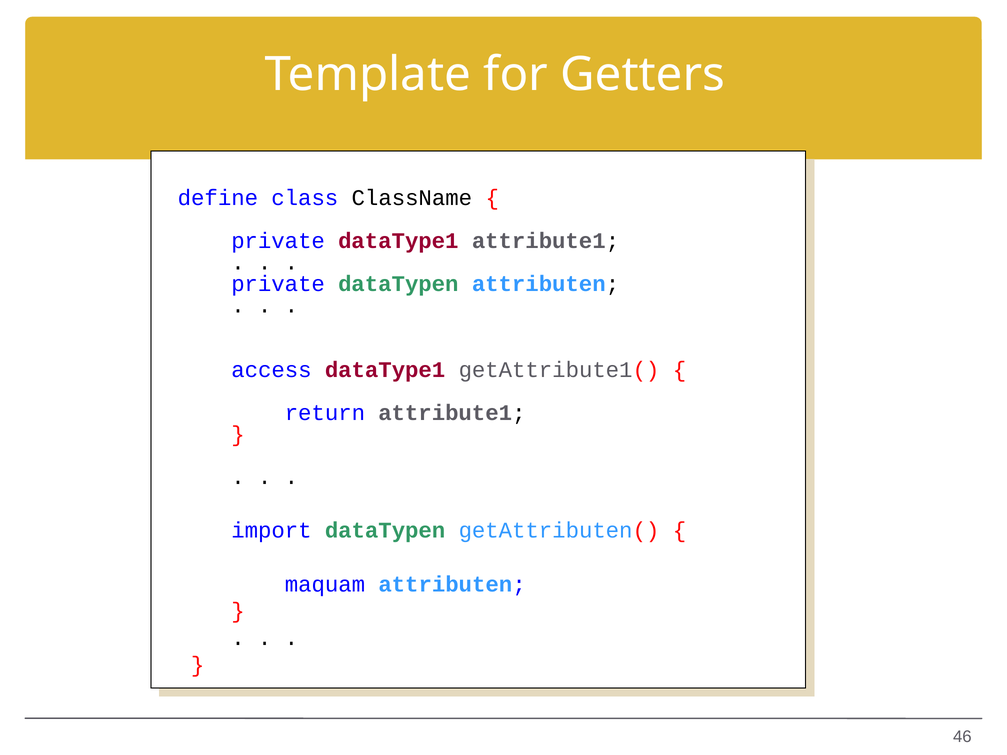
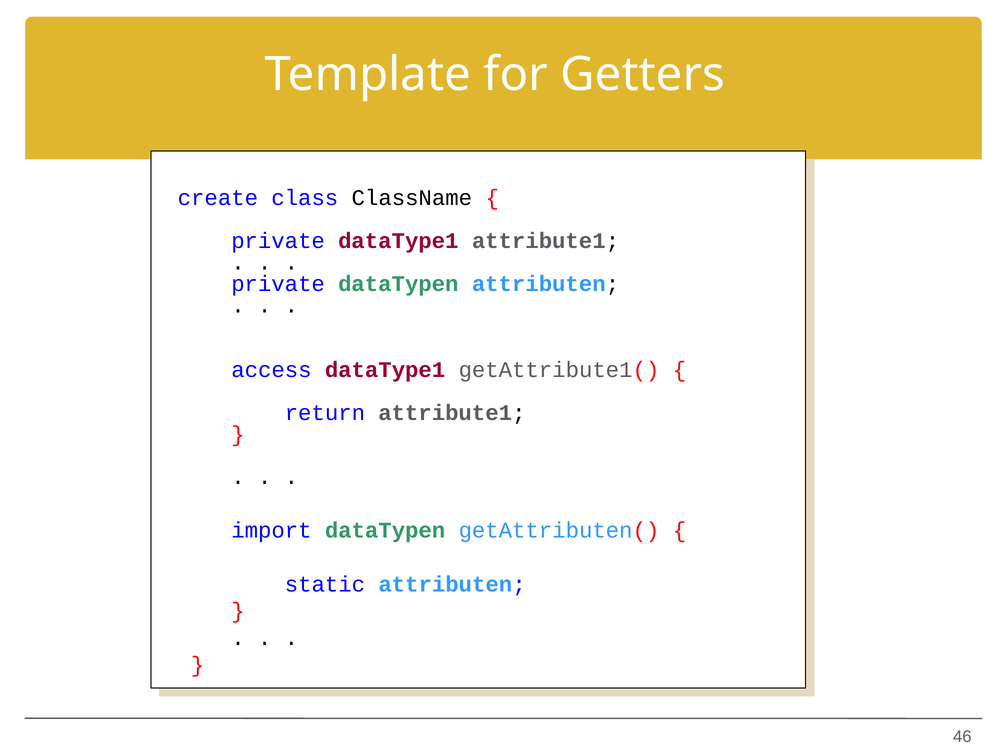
define: define -> create
maquam: maquam -> static
